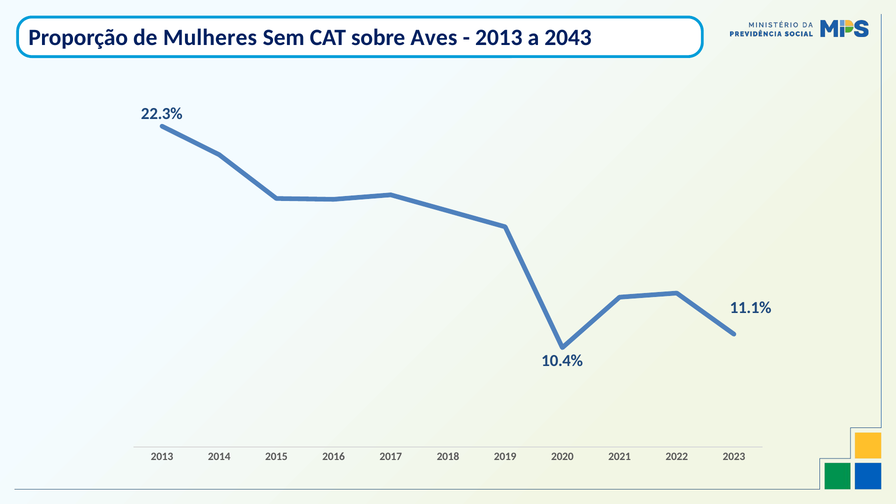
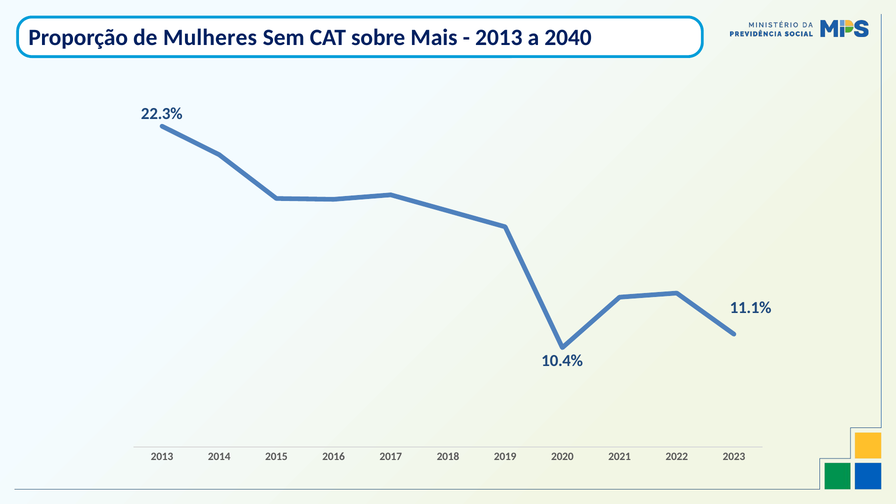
Aves: Aves -> Mais
2043: 2043 -> 2040
